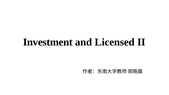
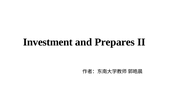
Licensed: Licensed -> Prepares
